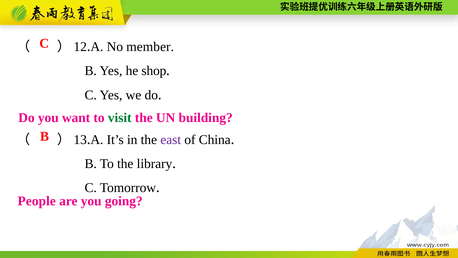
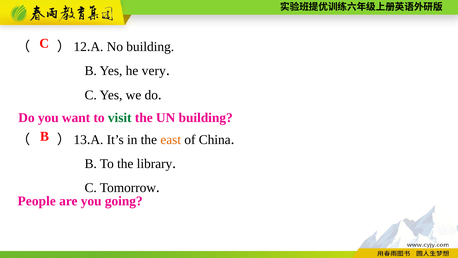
No member: member -> building
shop: shop -> very
east colour: purple -> orange
